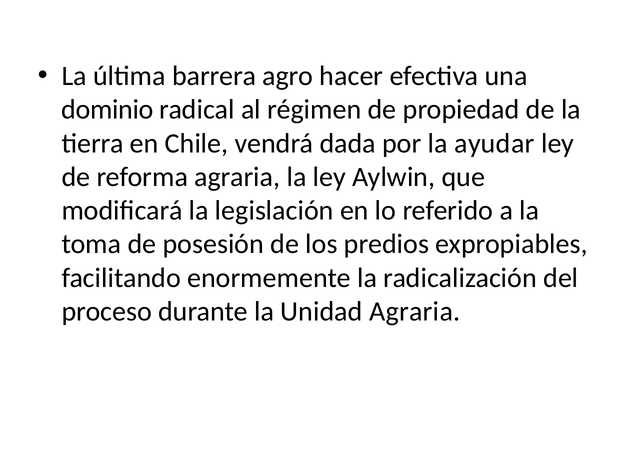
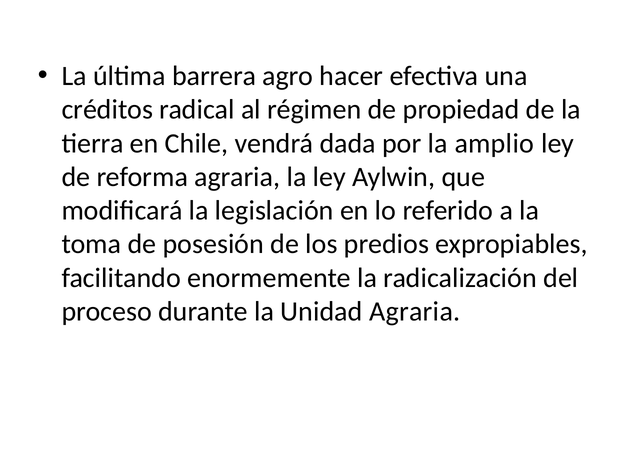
dominio: dominio -> créditos
ayudar: ayudar -> amplio
